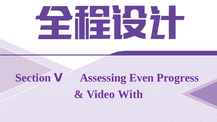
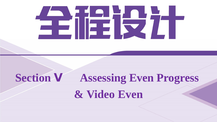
Video With: With -> Even
